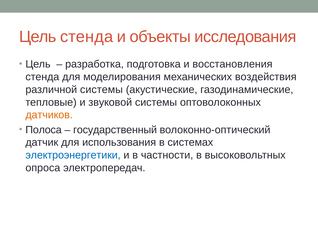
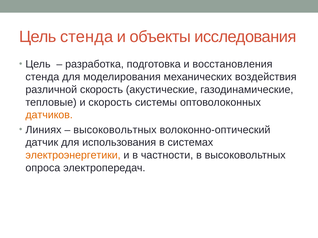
различной системы: системы -> скорость
и звуковой: звуковой -> скорость
Полоса: Полоса -> Линиях
государственный at (115, 130): государственный -> высоковольтных
электроэнергетики colour: blue -> orange
